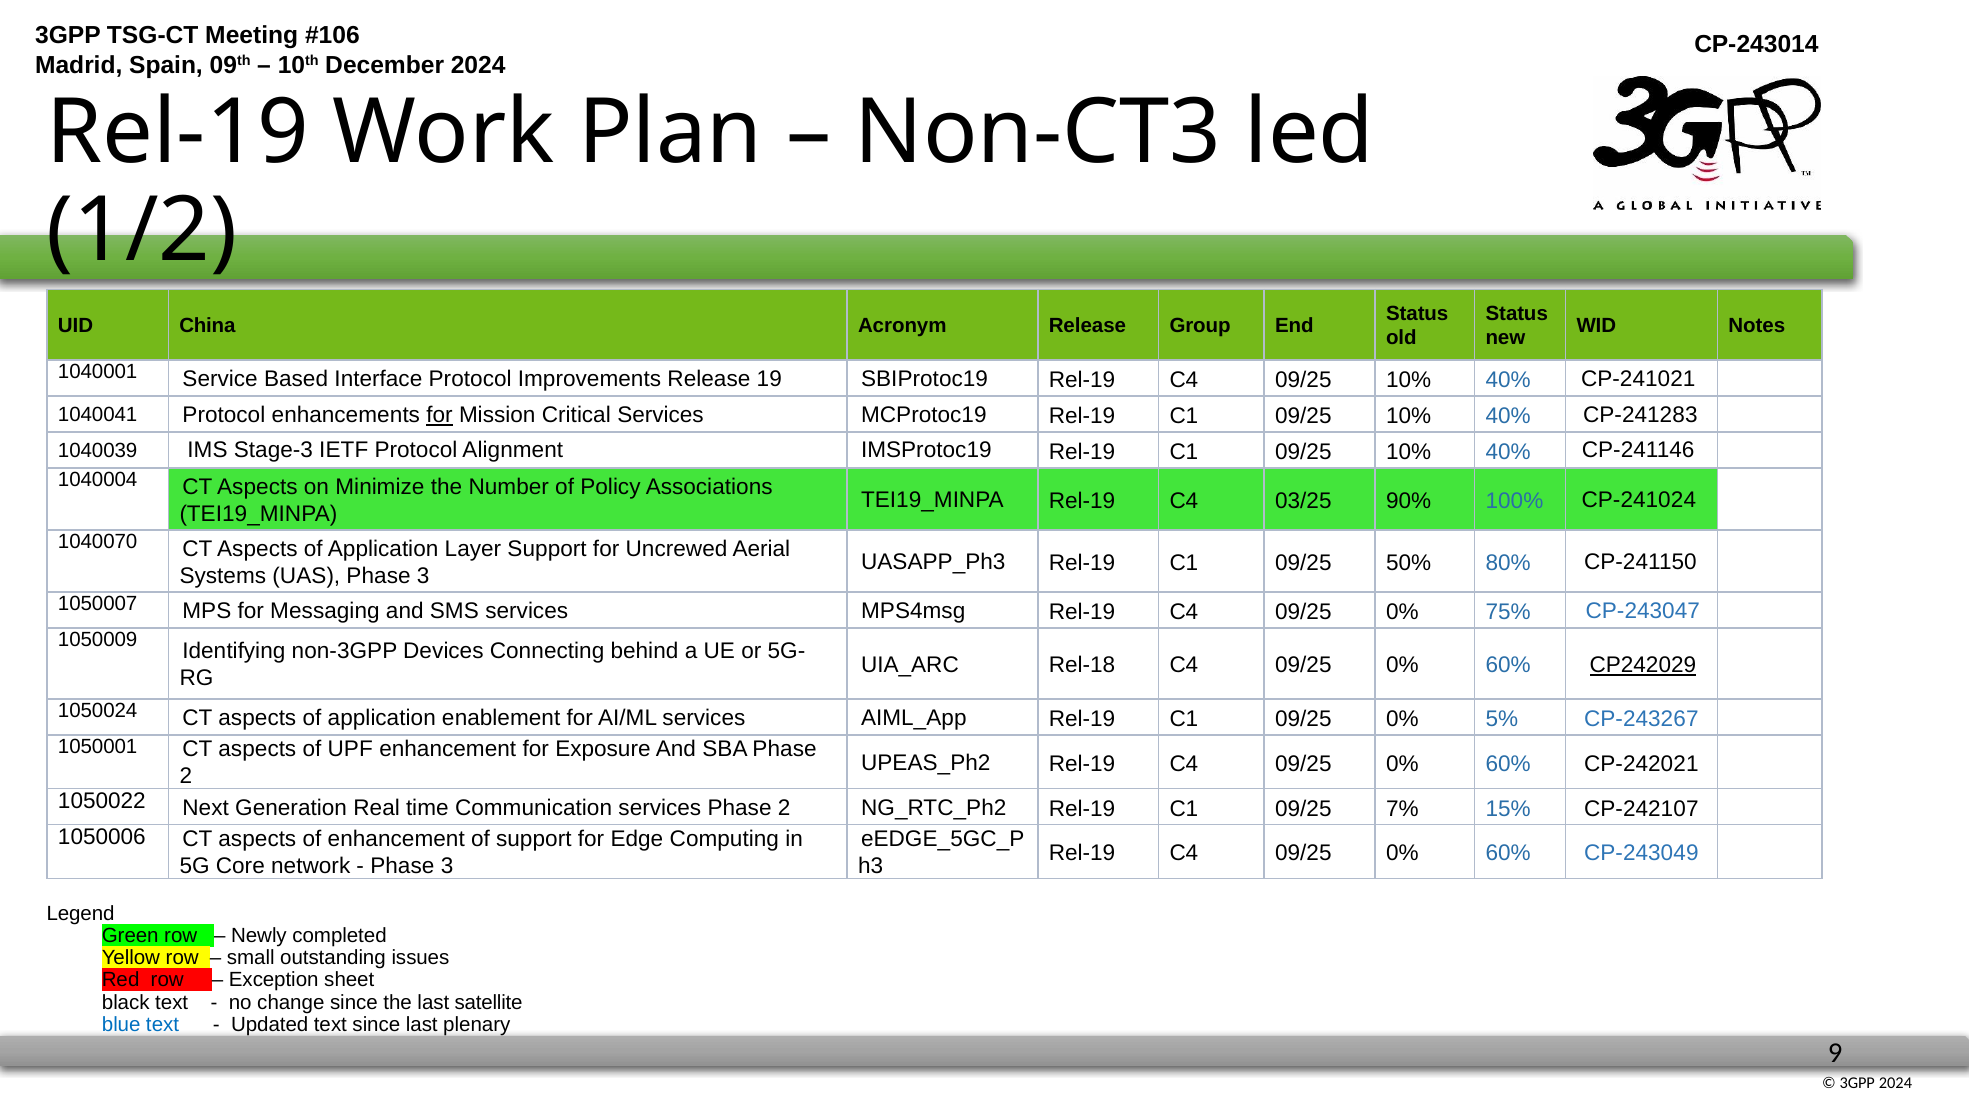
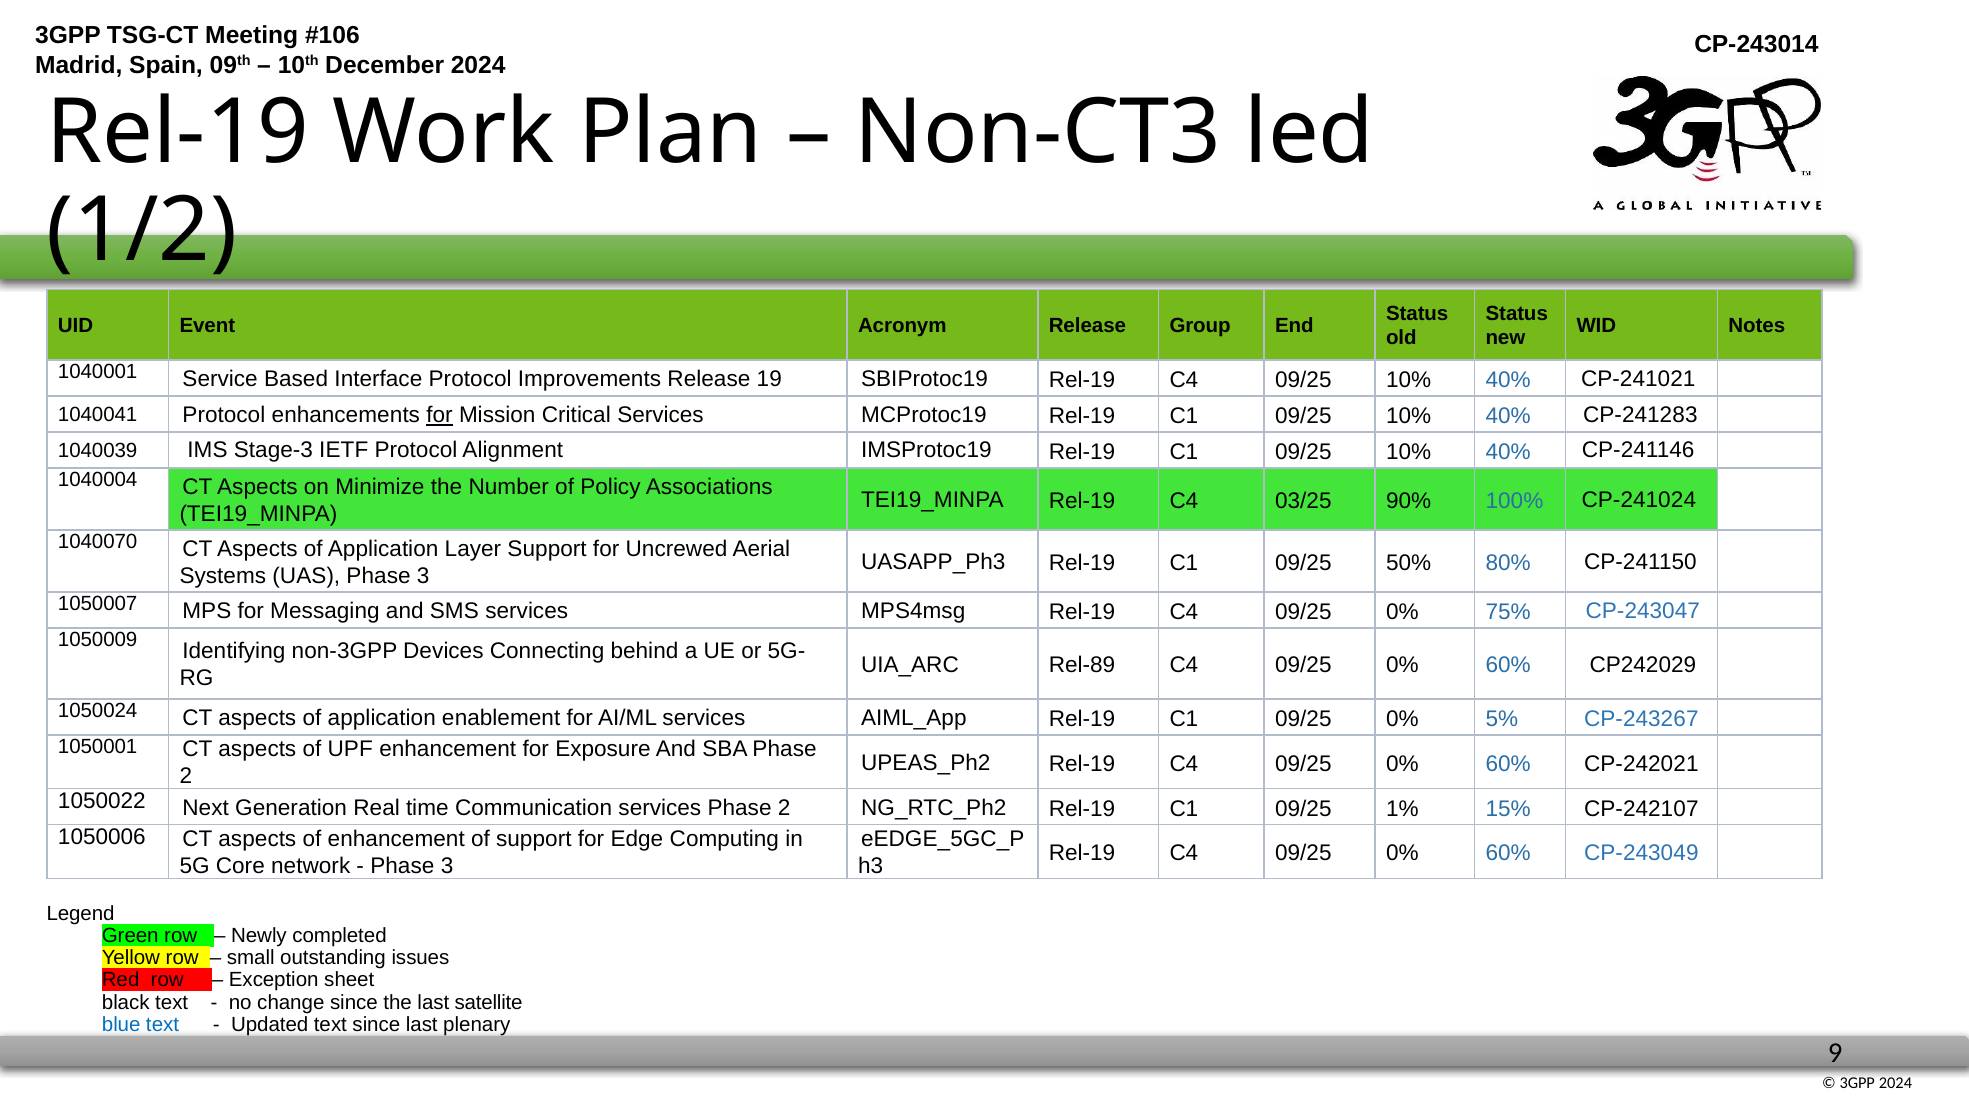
China: China -> Event
Rel-18: Rel-18 -> Rel-89
CP242029 underline: present -> none
7%: 7% -> 1%
